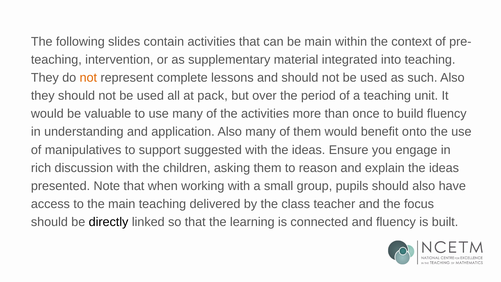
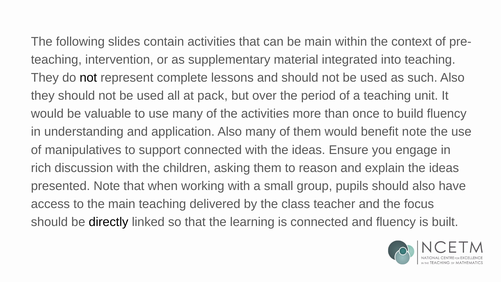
not at (88, 78) colour: orange -> black
benefit onto: onto -> note
support suggested: suggested -> connected
